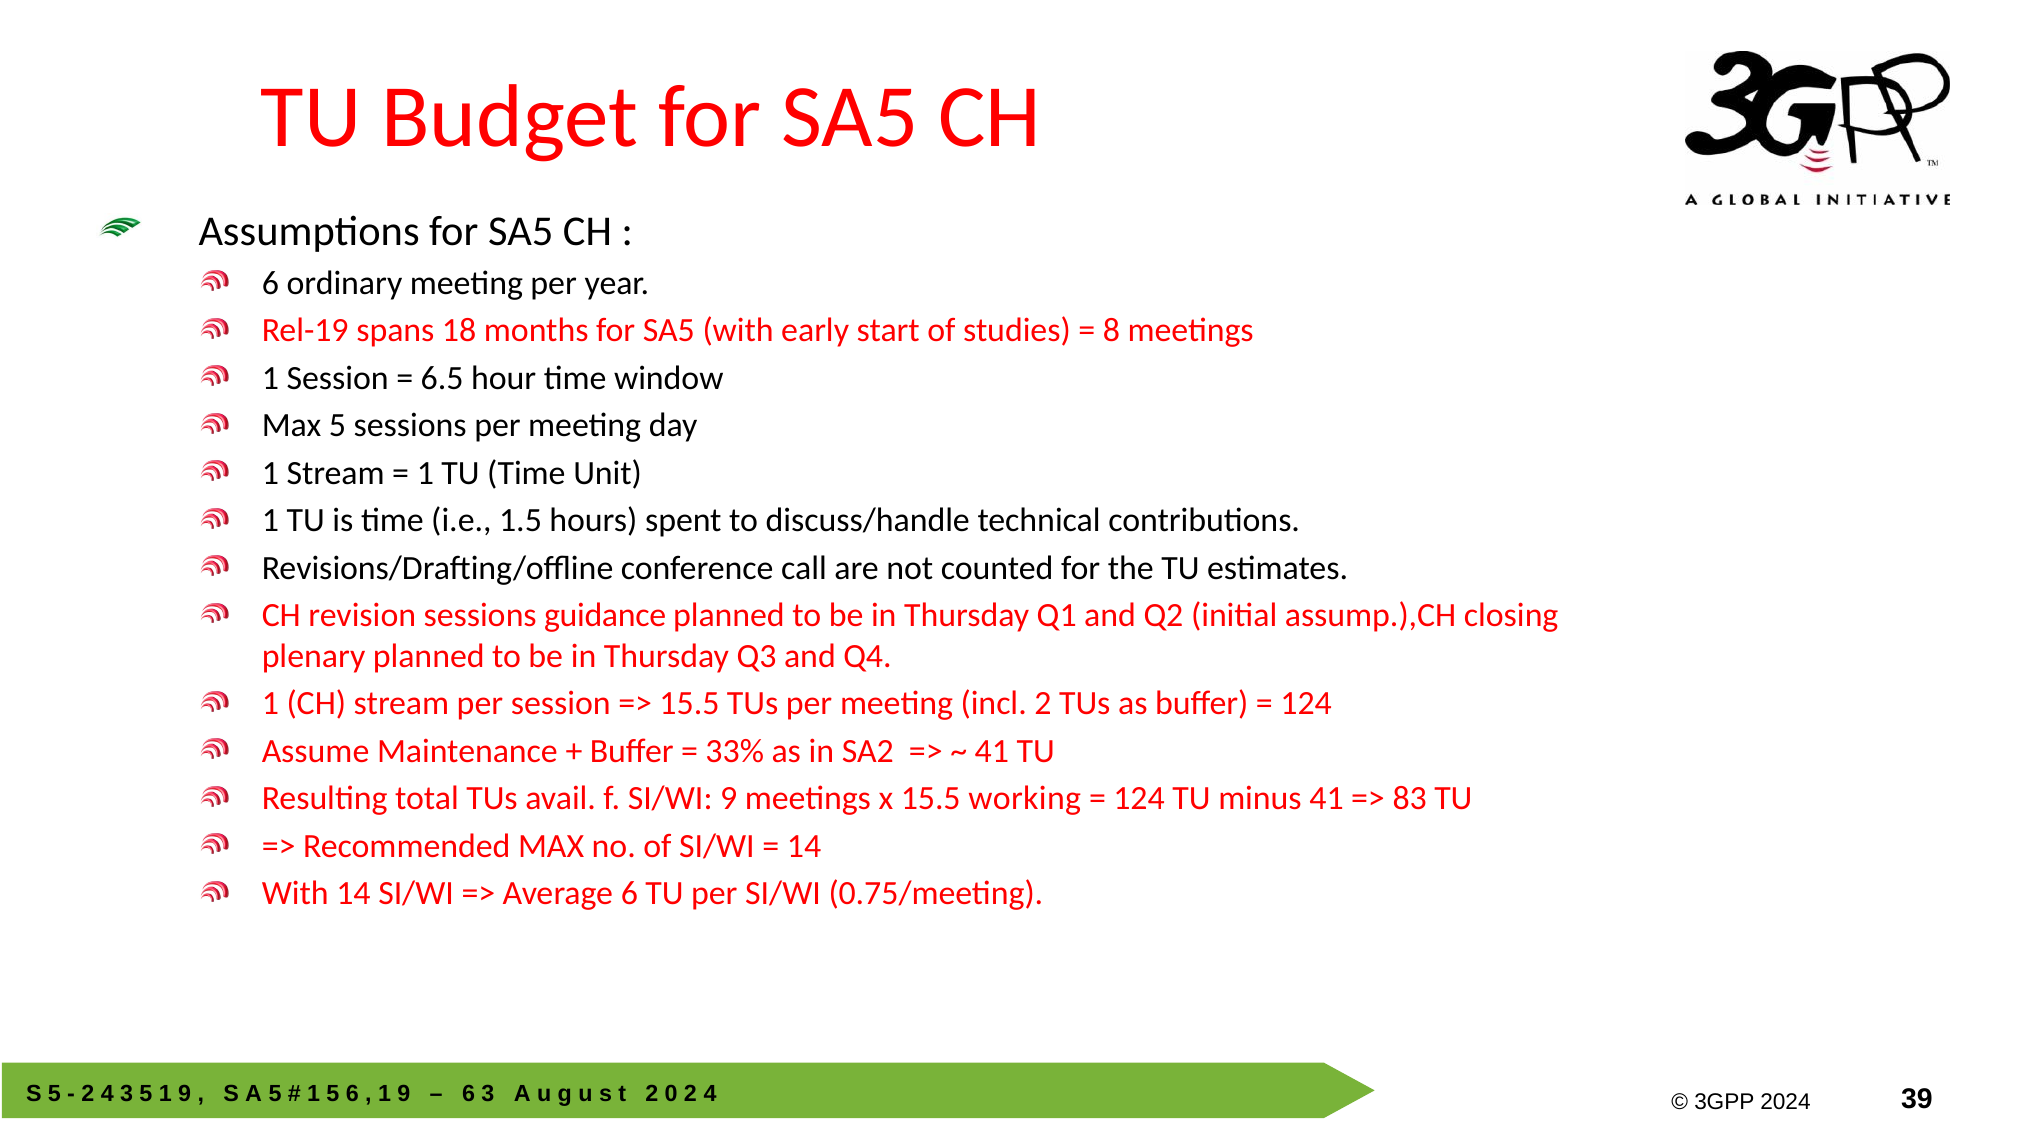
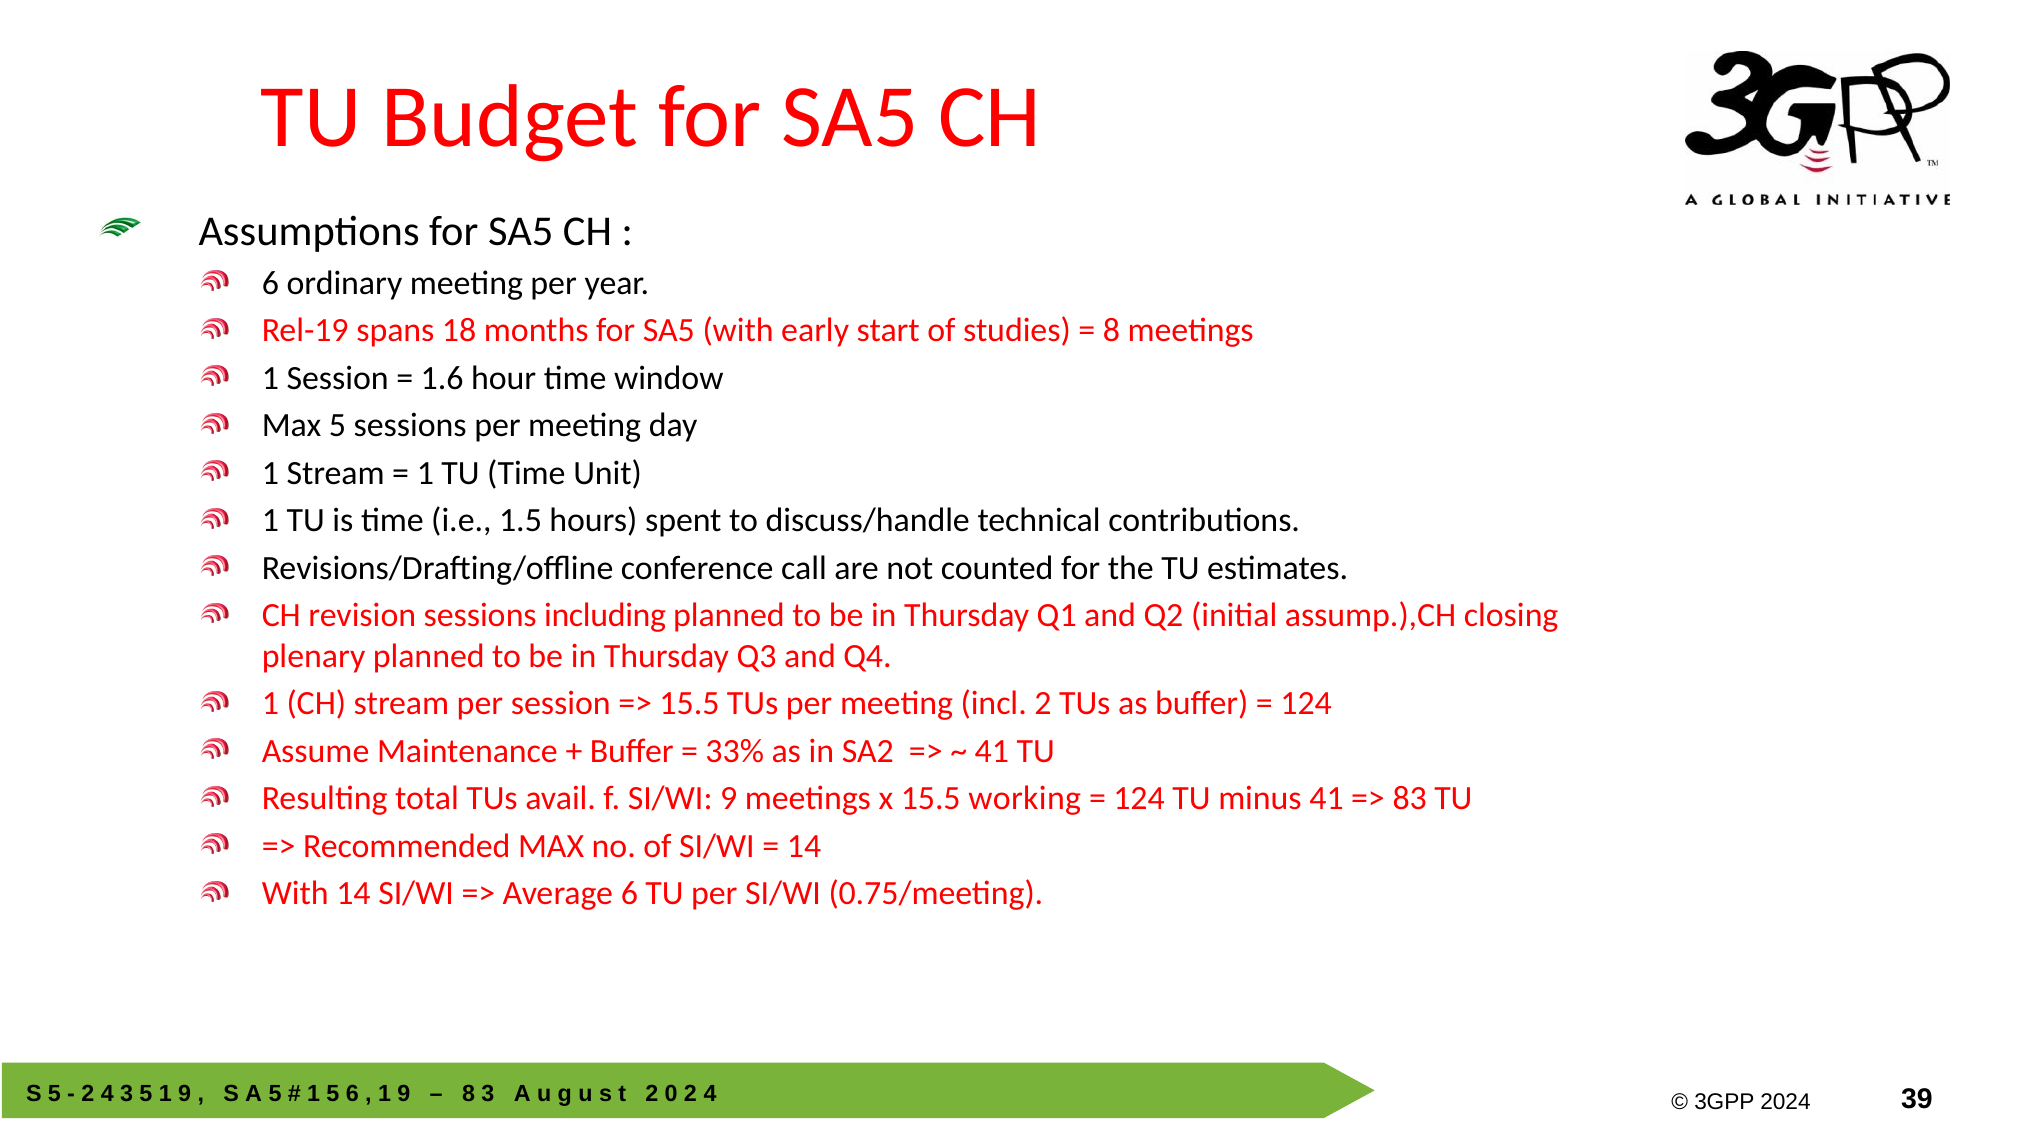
6.5: 6.5 -> 1.6
guidance: guidance -> including
6 at (468, 1093): 6 -> 8
